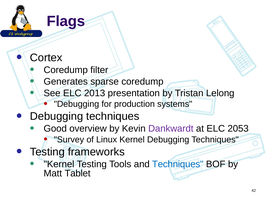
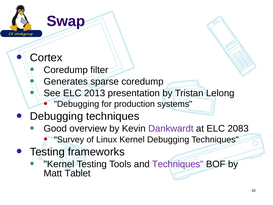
Flags: Flags -> Swap
2053: 2053 -> 2083
Techniques at (178, 164) colour: blue -> purple
